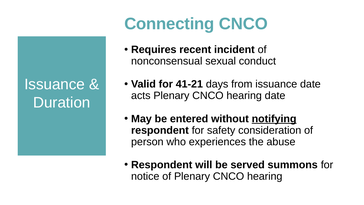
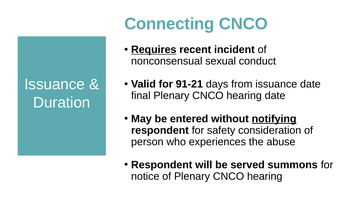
Requires underline: none -> present
41-21: 41-21 -> 91-21
acts: acts -> final
